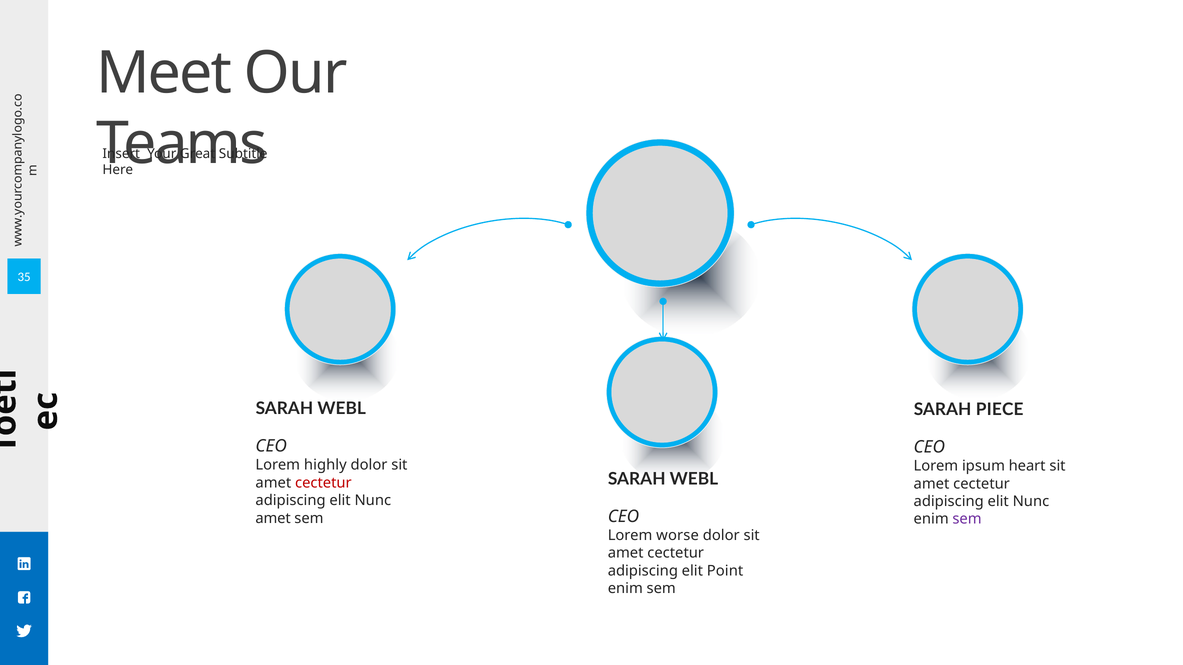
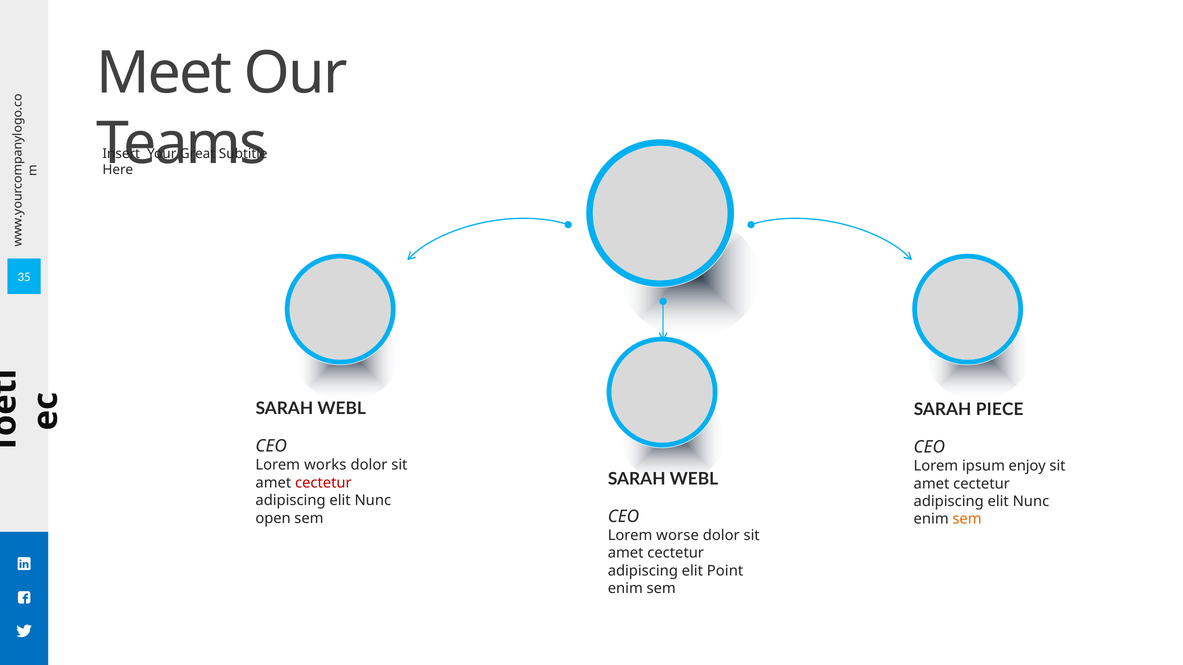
highly: highly -> works
heart: heart -> enjoy
amet at (273, 519): amet -> open
sem at (967, 519) colour: purple -> orange
